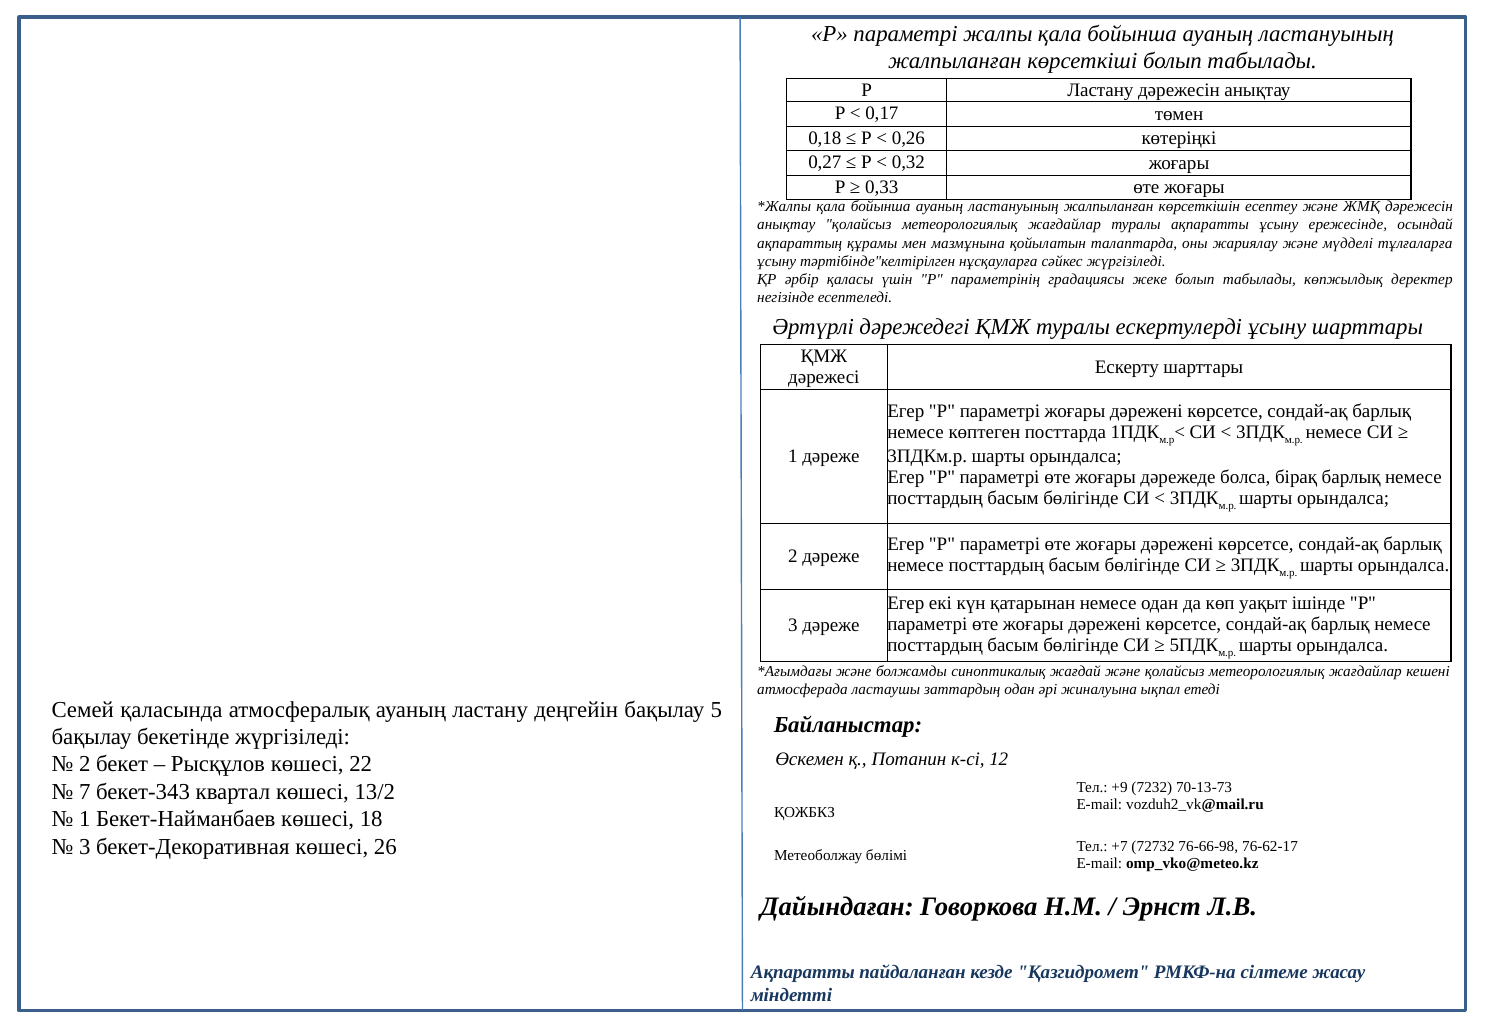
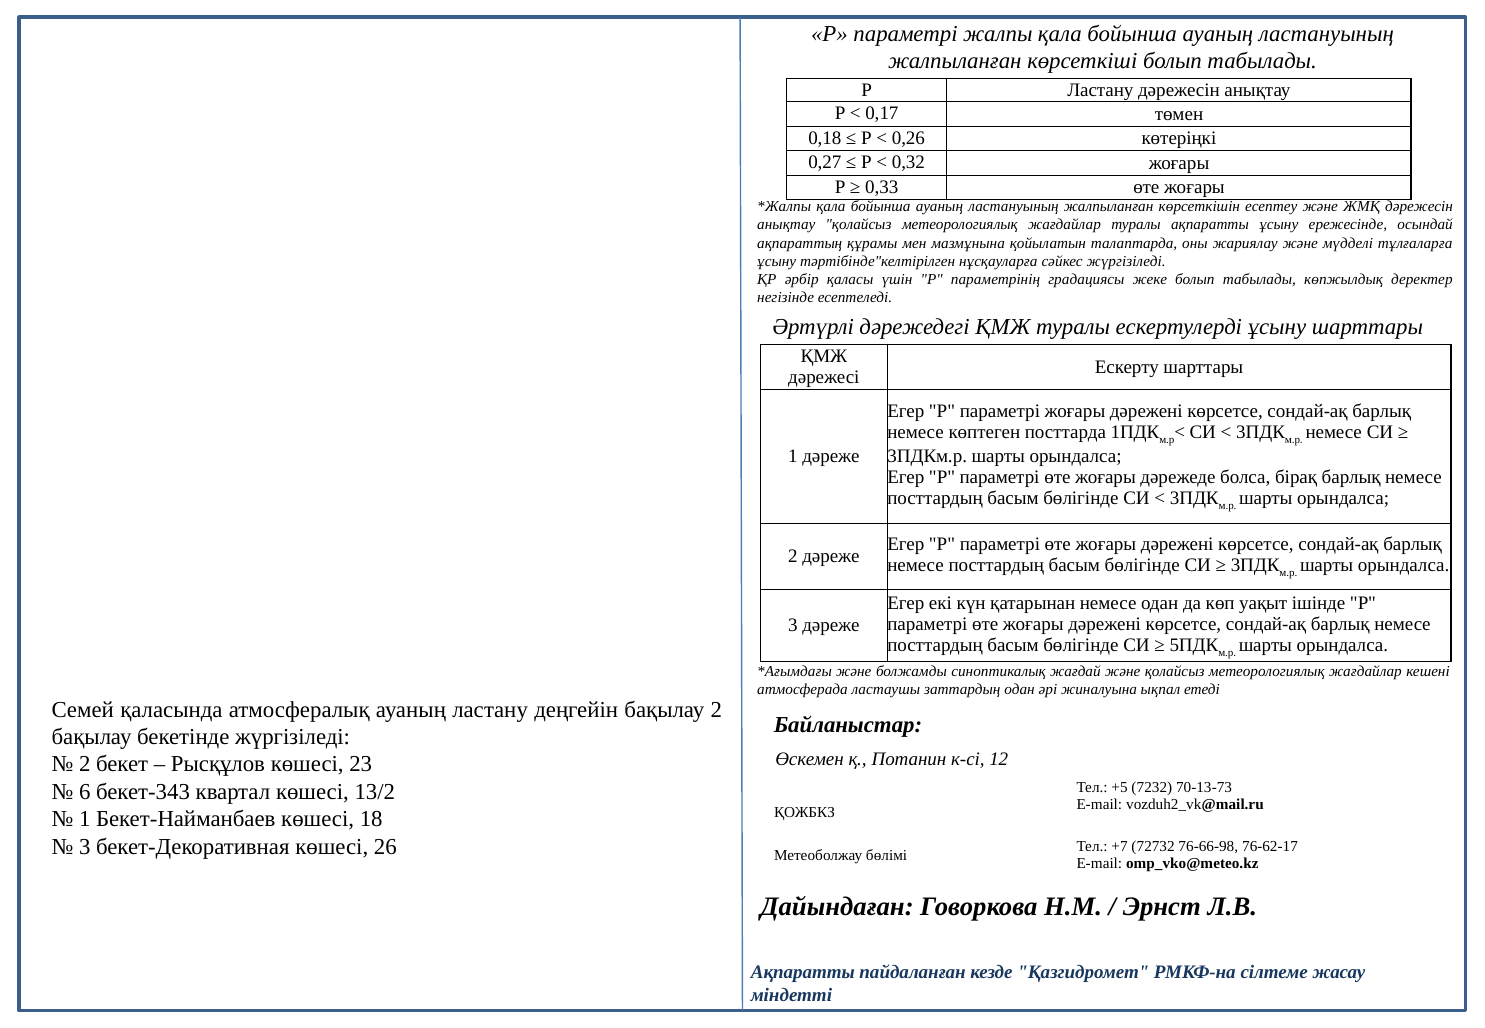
бақылау 5: 5 -> 2
22: 22 -> 23
+9: +9 -> +5
7: 7 -> 6
